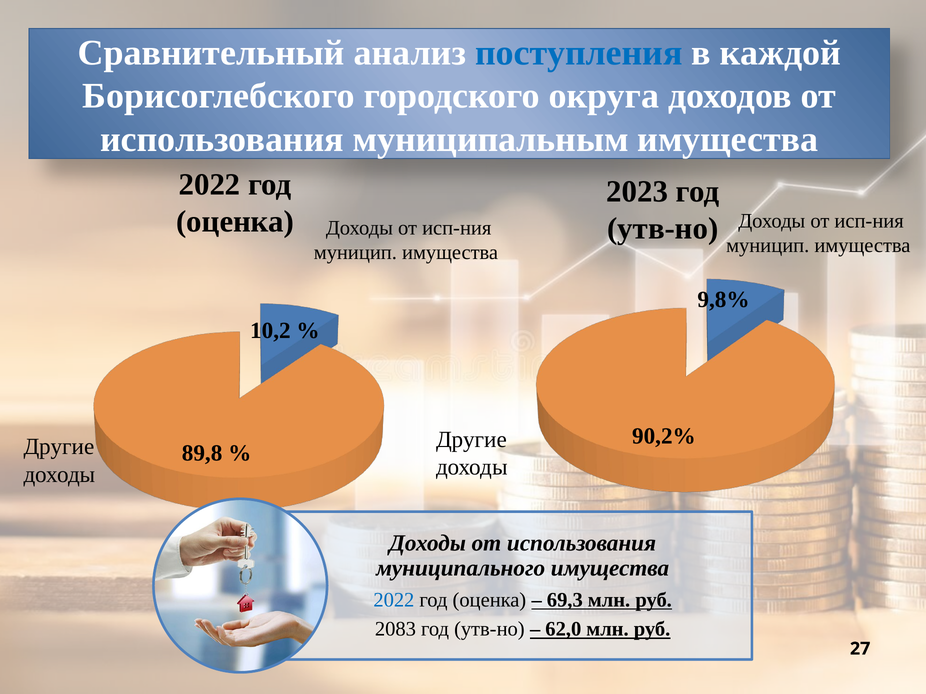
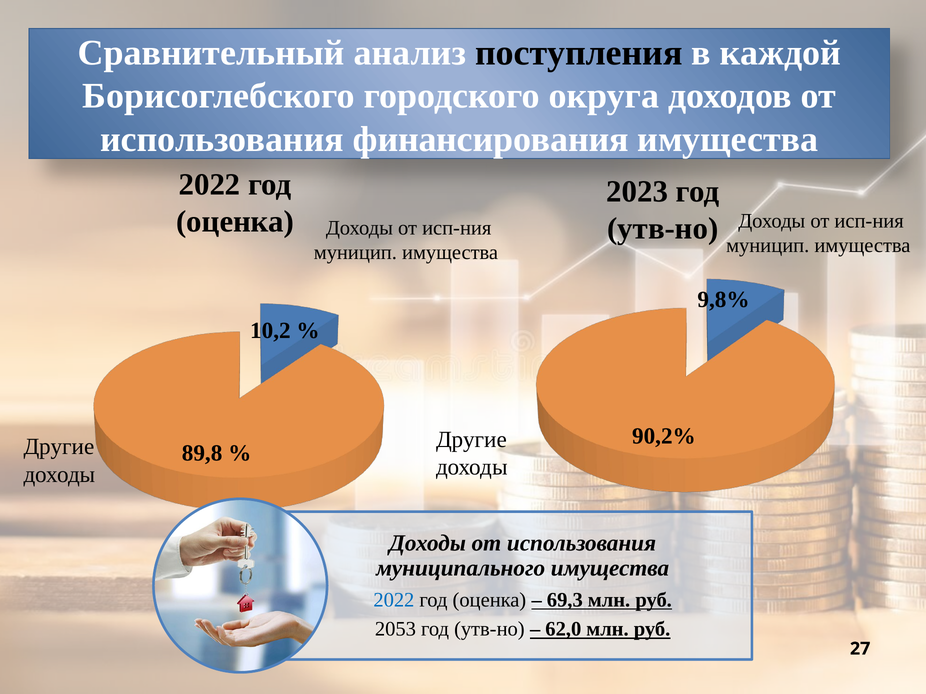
поступления colour: blue -> black
муниципальным: муниципальным -> финансирования
2083: 2083 -> 2053
